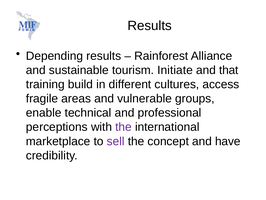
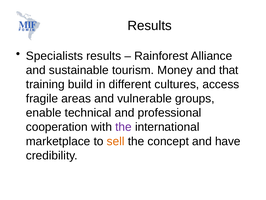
Depending: Depending -> Specialists
Initiate: Initiate -> Money
perceptions: perceptions -> cooperation
sell colour: purple -> orange
